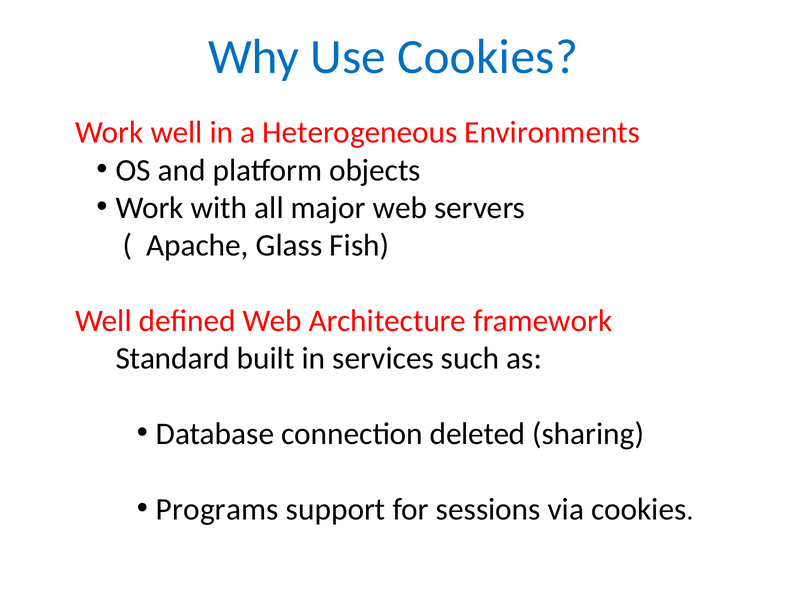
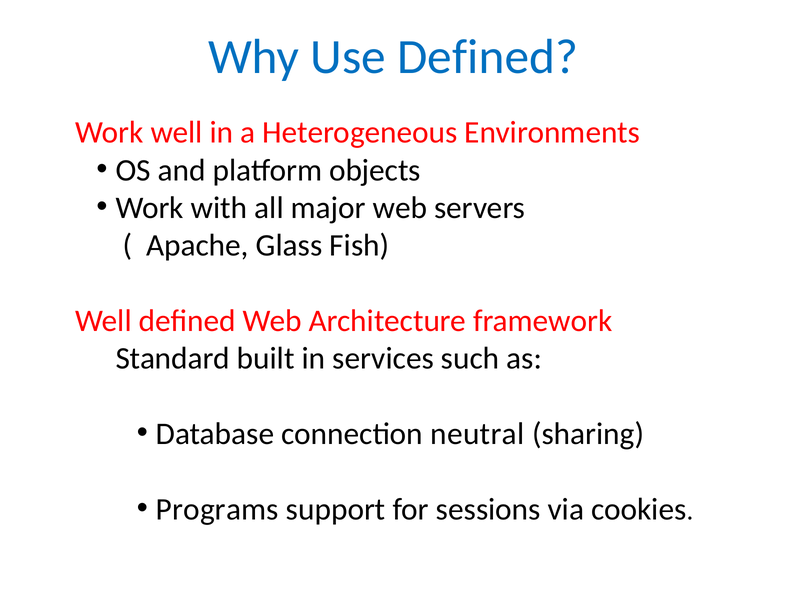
Use Cookies: Cookies -> Defined
deleted: deleted -> neutral
